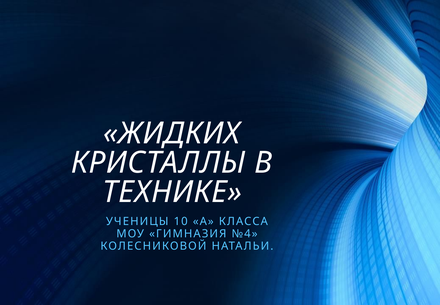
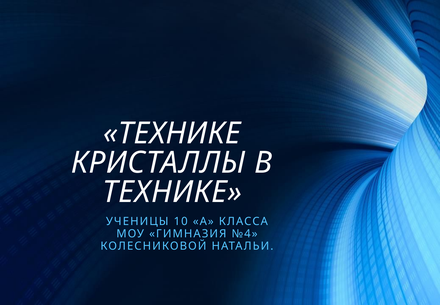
ЖИДКИХ at (172, 133): ЖИДКИХ -> ТЕХНИКЕ
